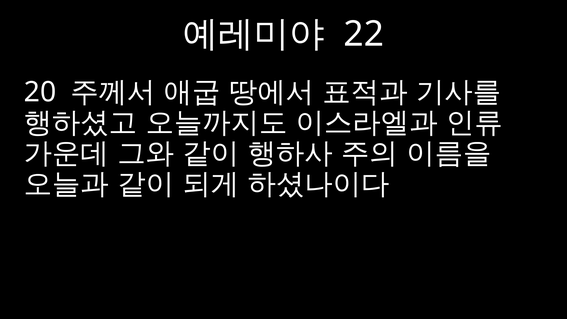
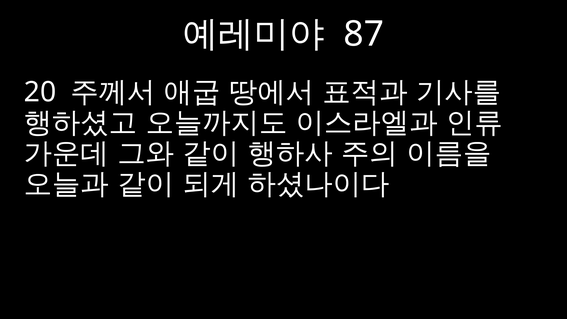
22: 22 -> 87
